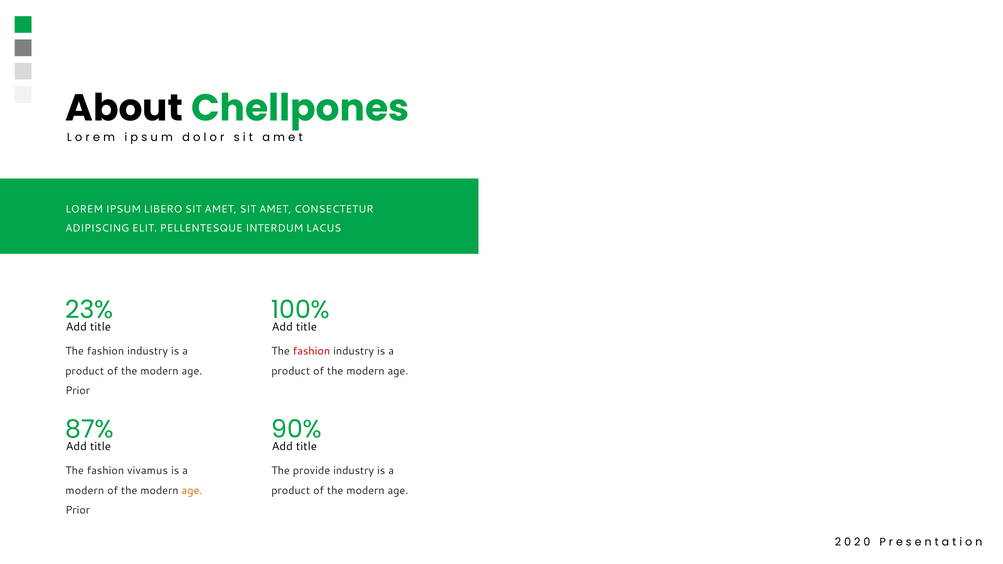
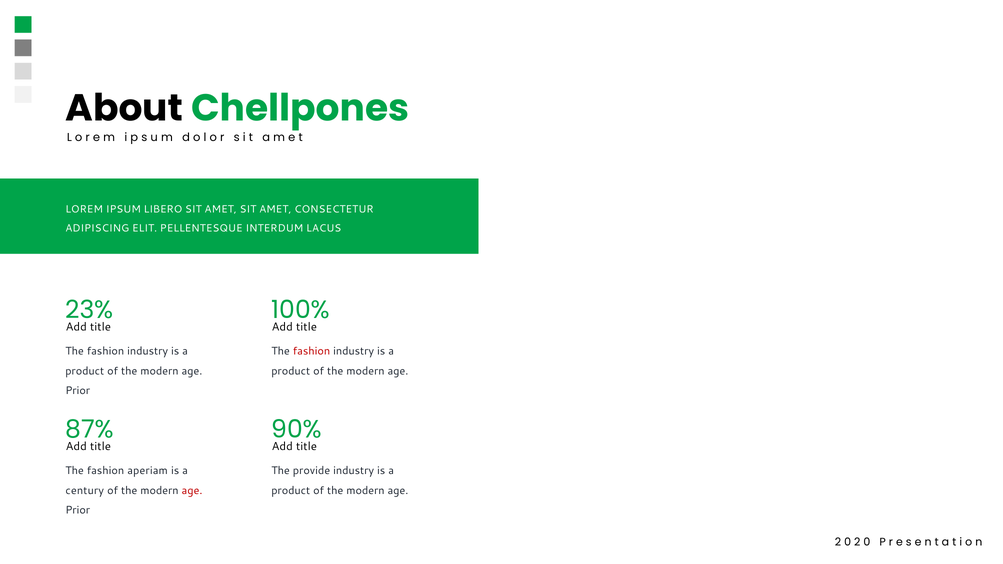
vivamus: vivamus -> aperiam
modern at (85, 491): modern -> century
age at (192, 491) colour: orange -> red
